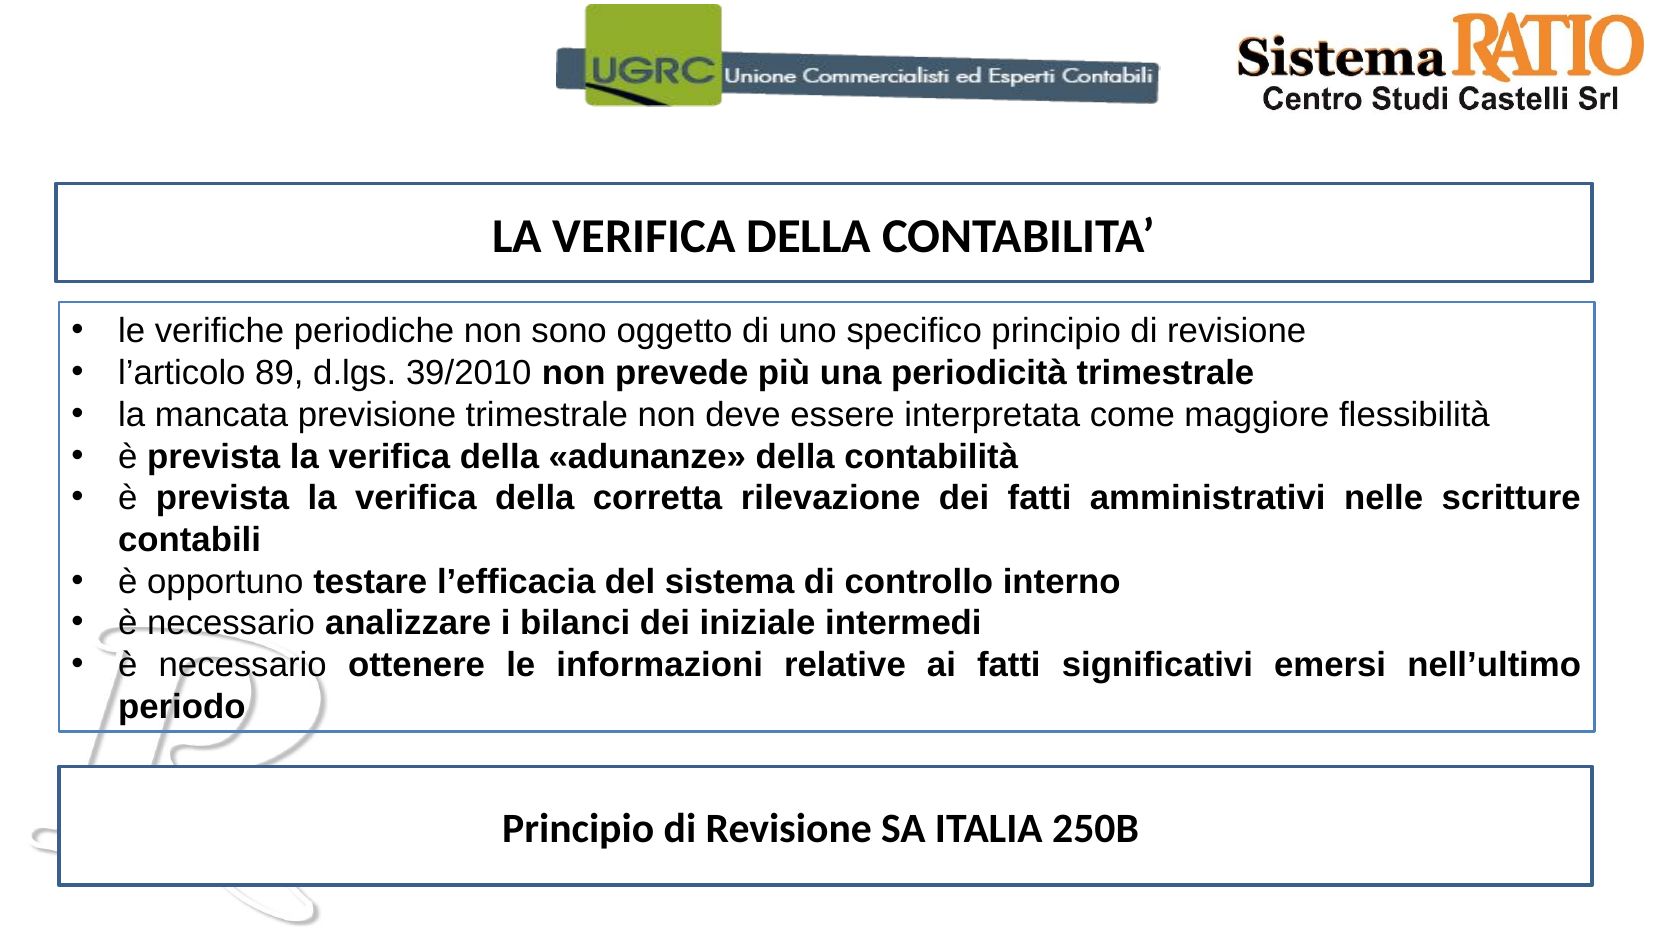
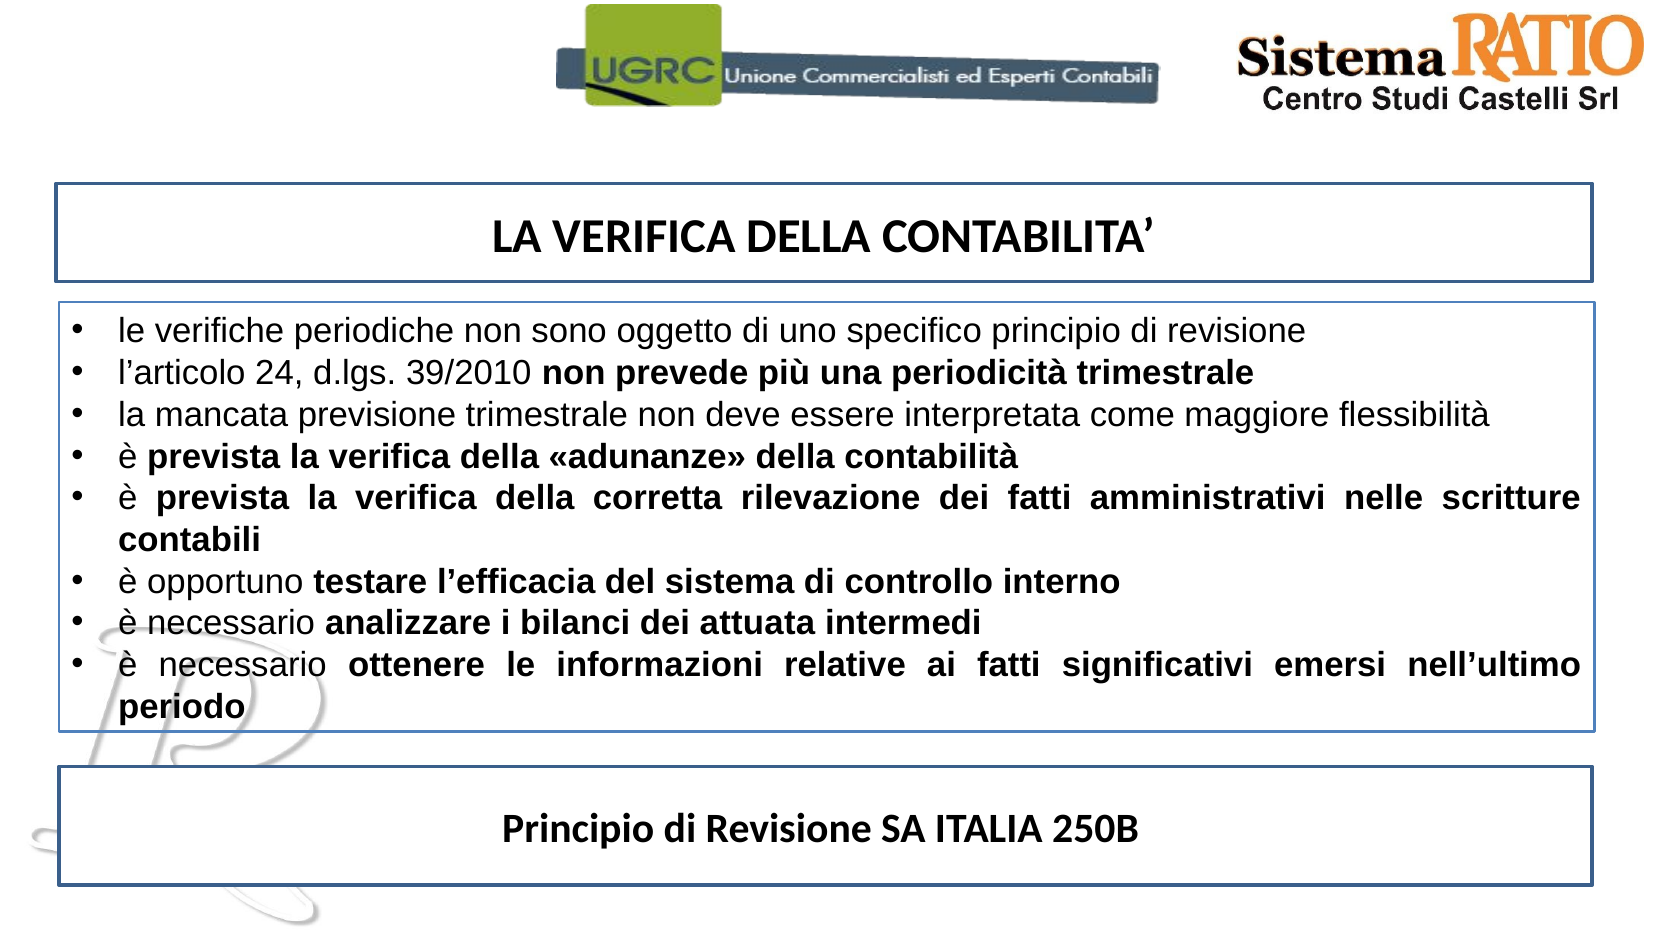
89: 89 -> 24
iniziale: iniziale -> attuata
